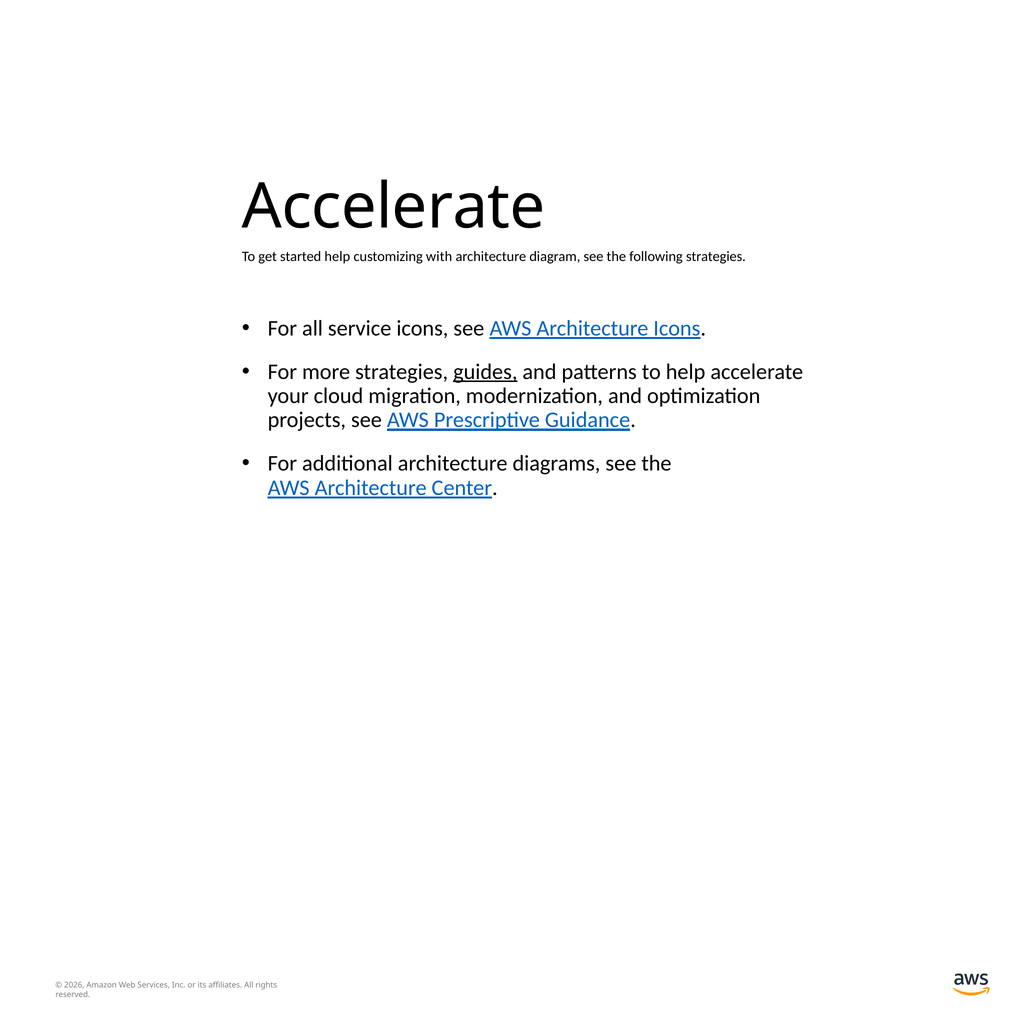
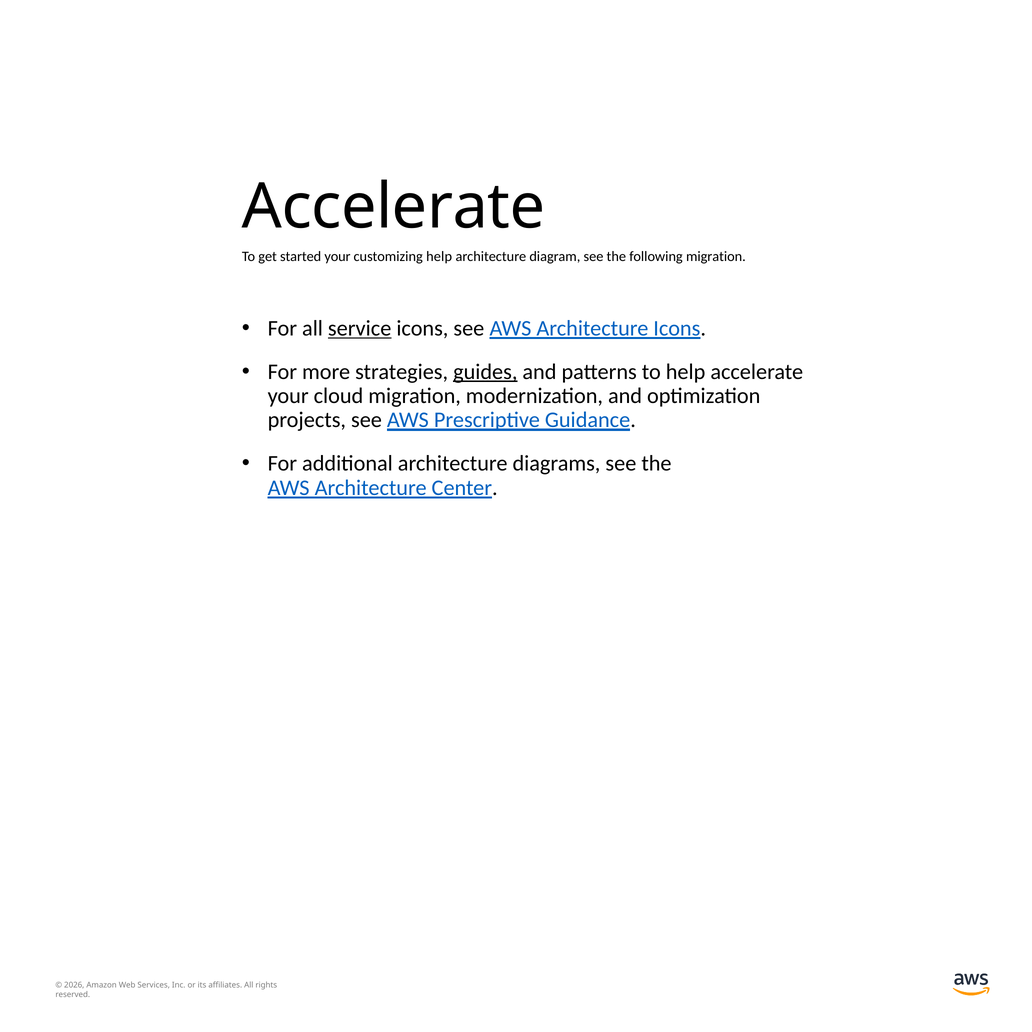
started help: help -> your
customizing with: with -> help
following strategies: strategies -> migration
service underline: none -> present
